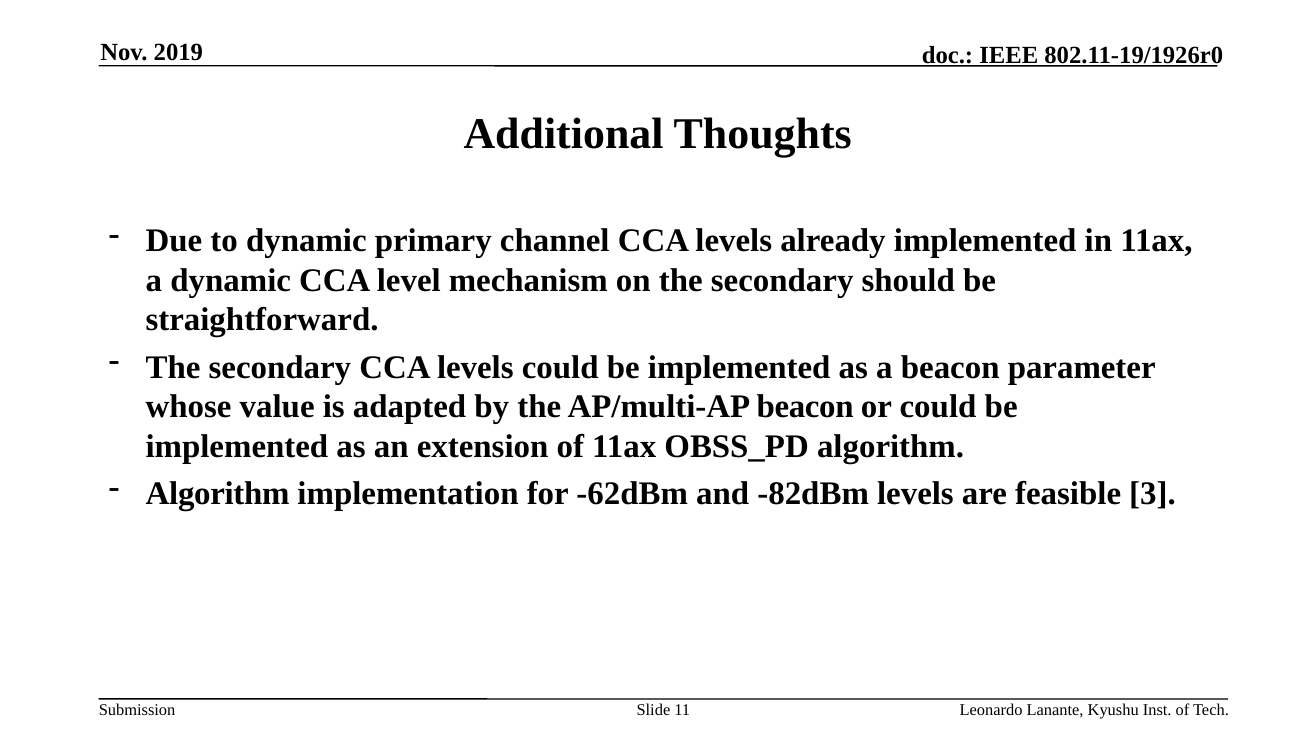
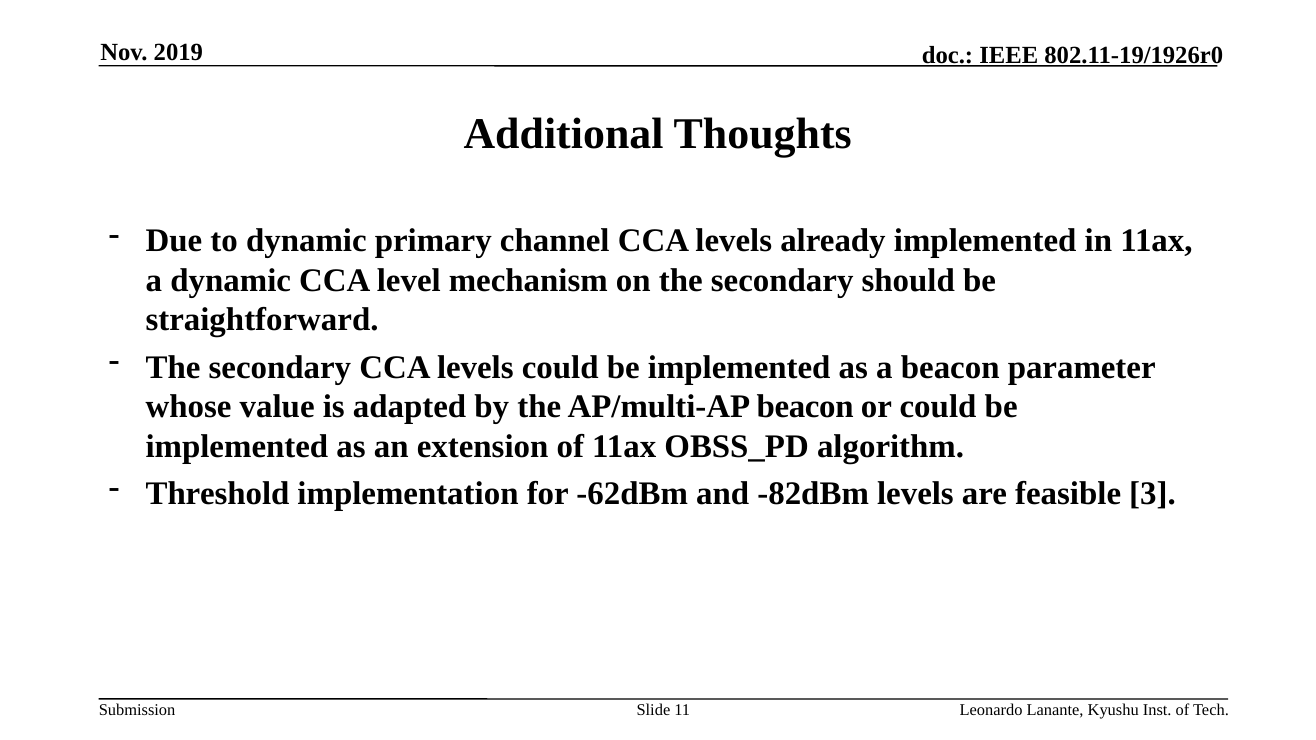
Algorithm at (218, 494): Algorithm -> Threshold
